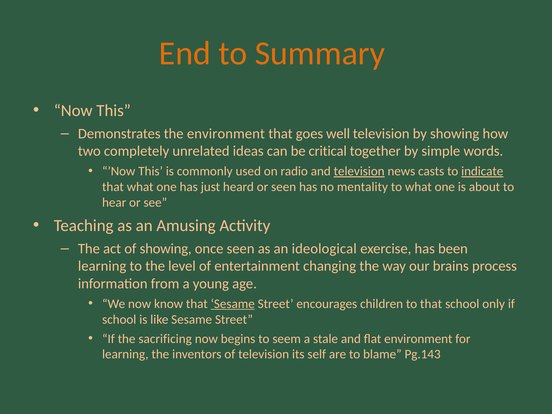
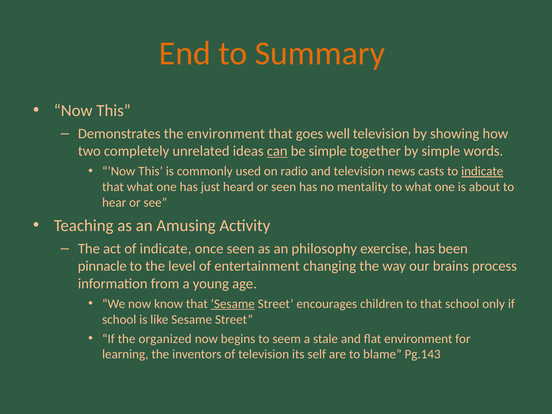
can underline: none -> present
be critical: critical -> simple
television at (359, 171) underline: present -> none
of showing: showing -> indicate
ideological: ideological -> philosophy
learning at (102, 266): learning -> pinnacle
sacrificing: sacrificing -> organized
